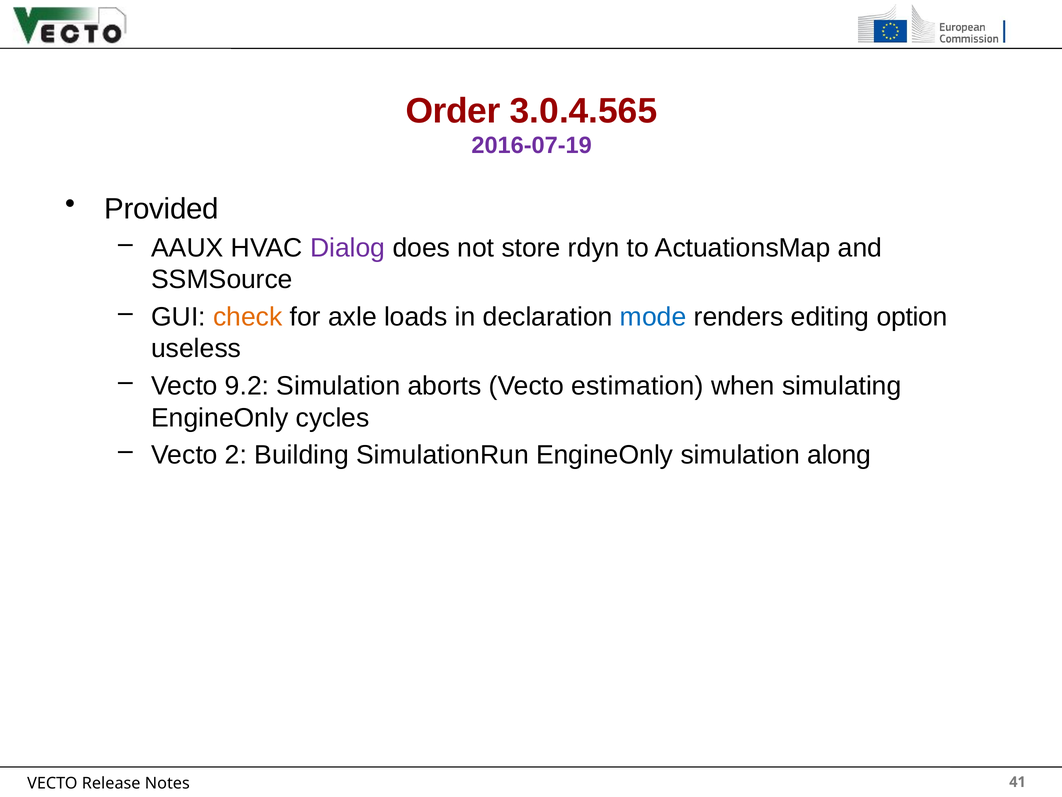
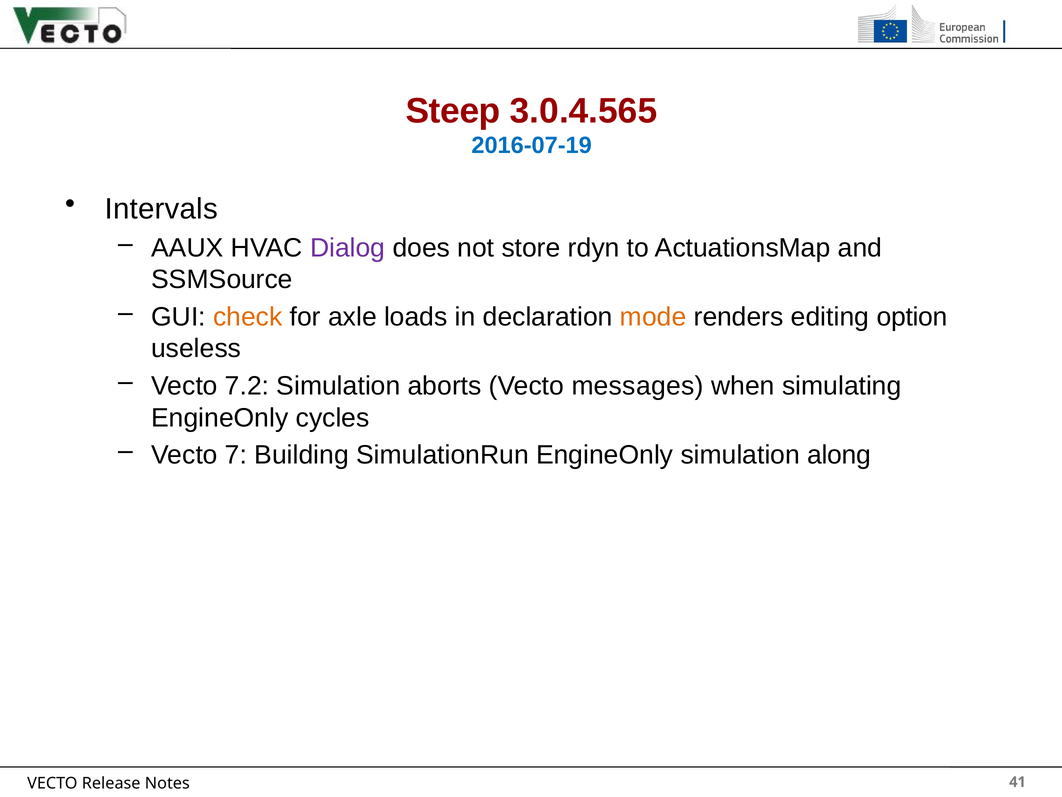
Order: Order -> Steep
2016-07-19 colour: purple -> blue
Provided: Provided -> Intervals
mode colour: blue -> orange
9.2: 9.2 -> 7.2
estimation: estimation -> messages
2: 2 -> 7
